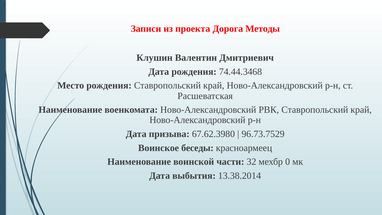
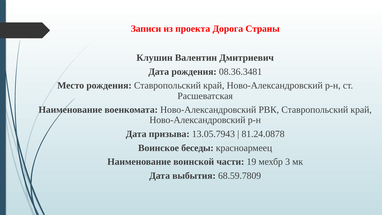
Методы: Методы -> Страны
74.44.3468: 74.44.3468 -> 08.36.3481
67.62.3980: 67.62.3980 -> 13.05.7943
96.73.7529: 96.73.7529 -> 81.24.0878
32: 32 -> 19
0: 0 -> 3
13.38.2014: 13.38.2014 -> 68.59.7809
